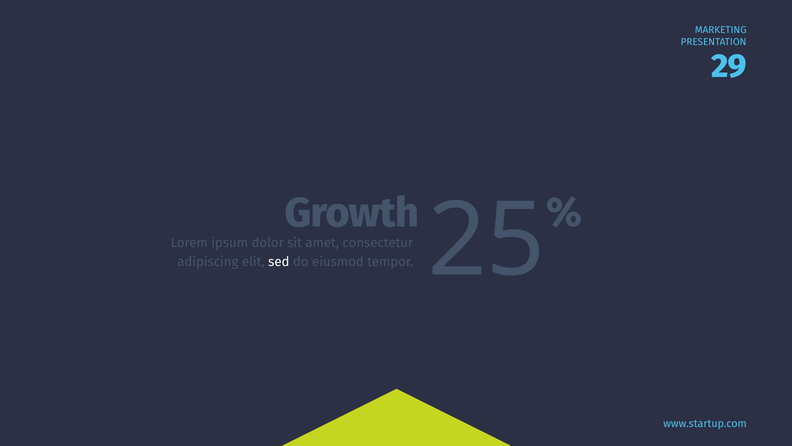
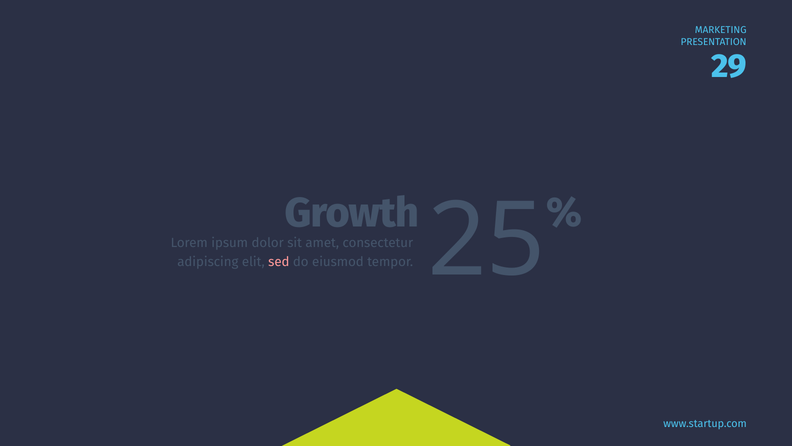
sed colour: white -> pink
